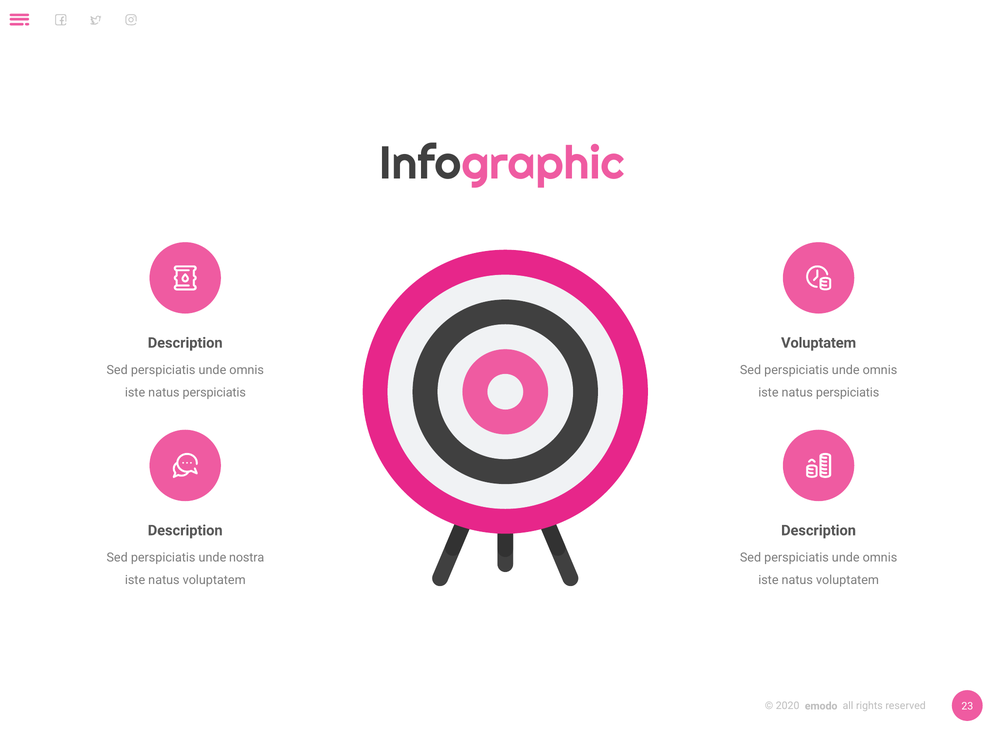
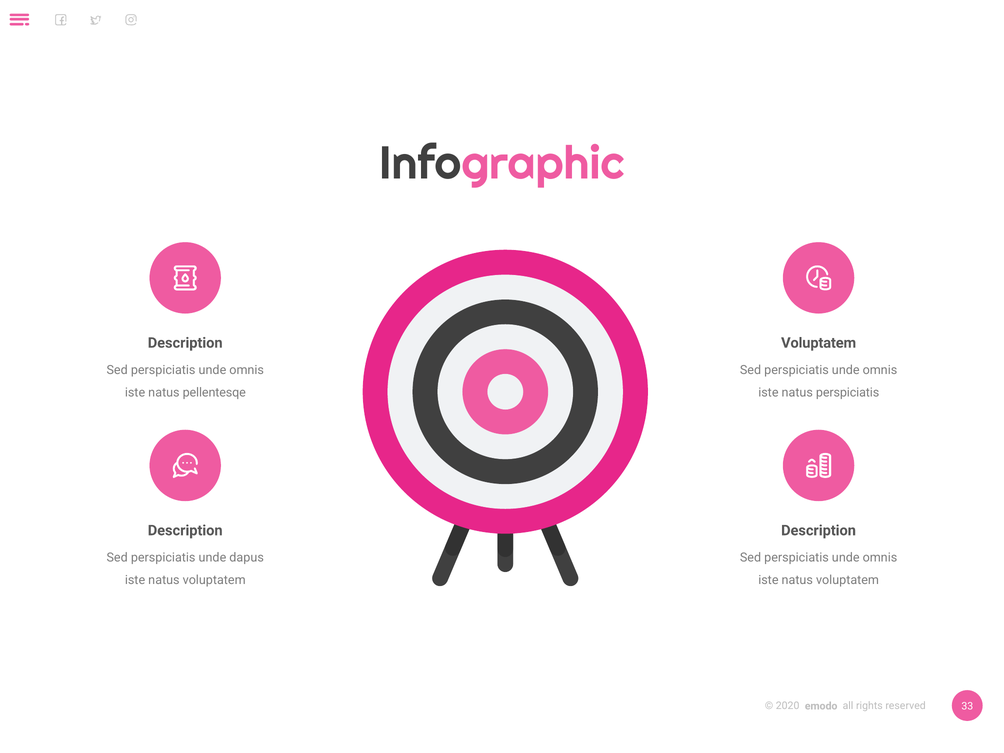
perspiciatis at (214, 393): perspiciatis -> pellentesqe
nostra: nostra -> dapus
23: 23 -> 33
